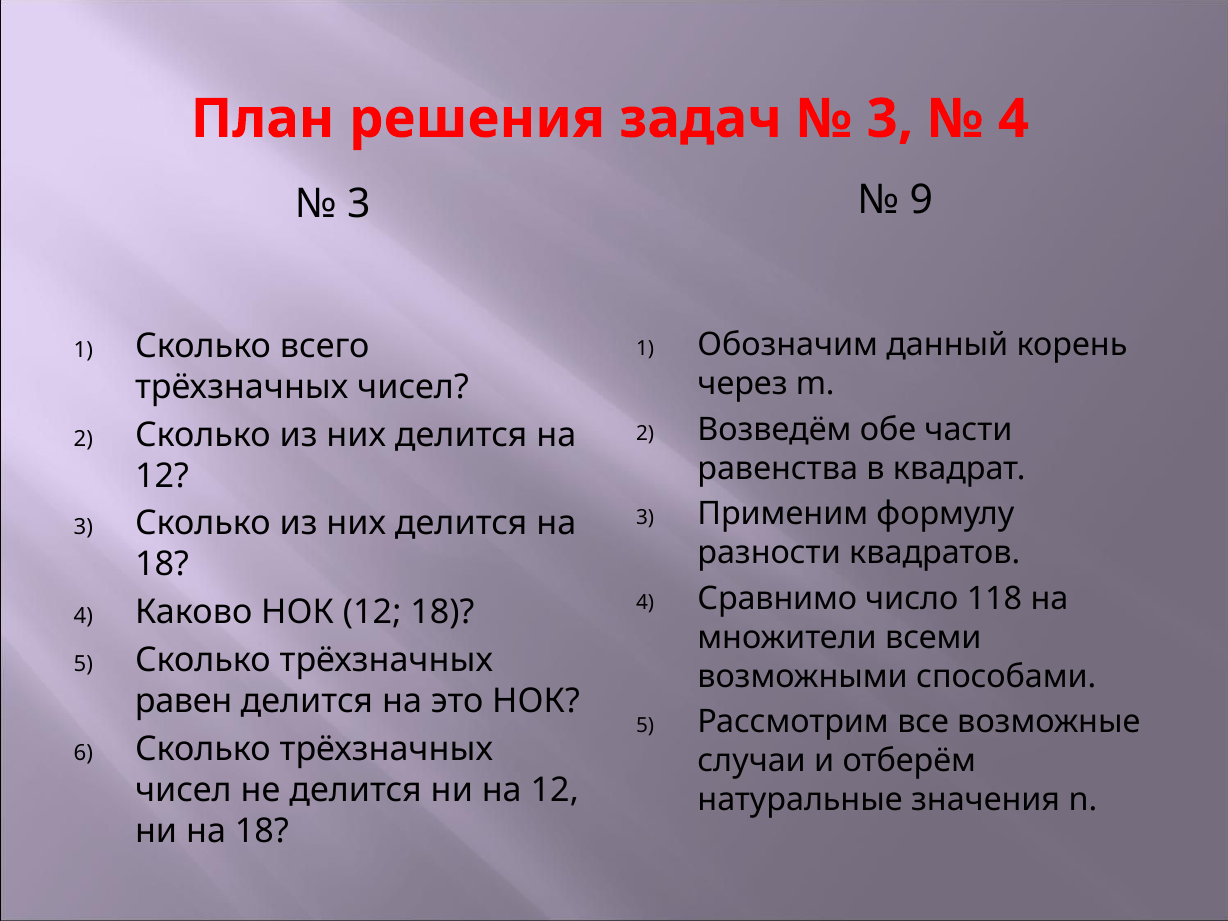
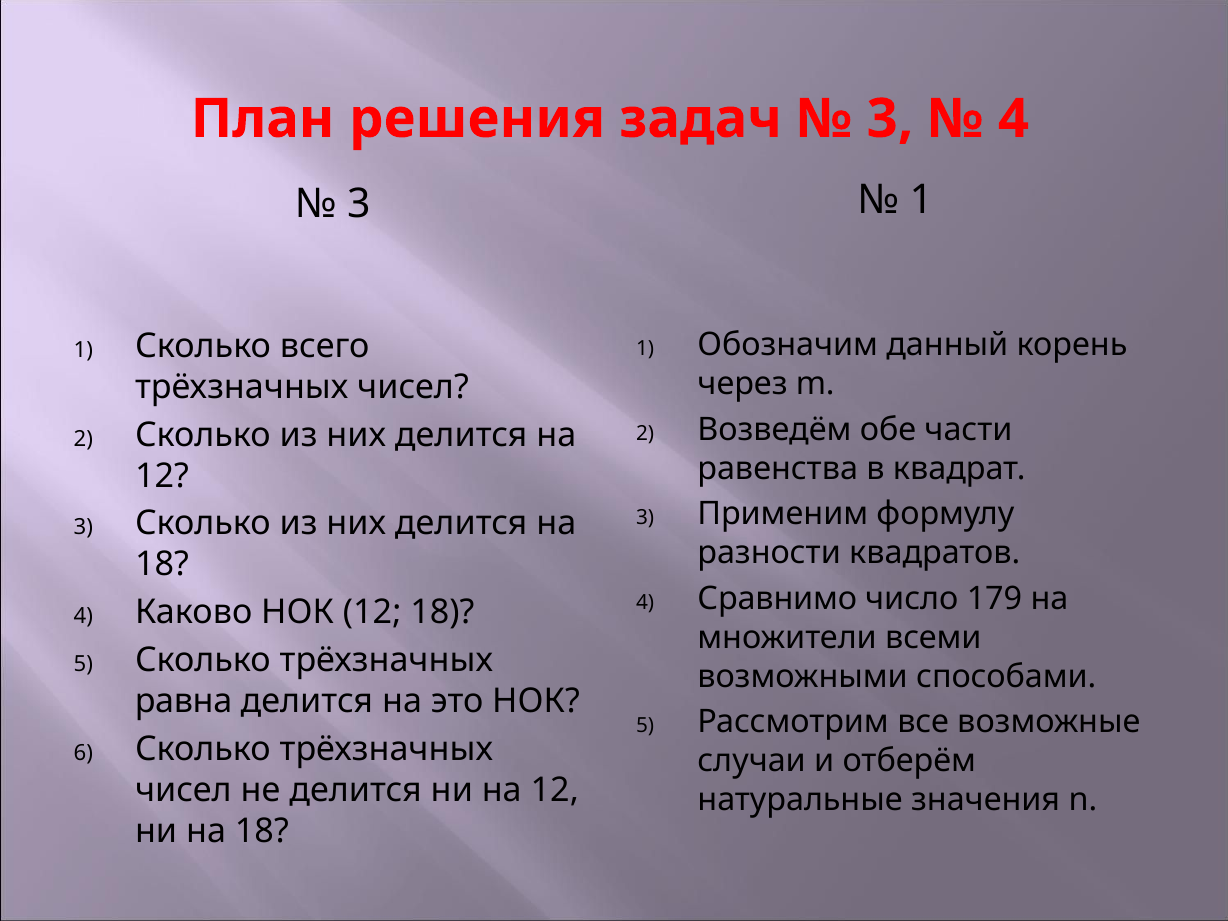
9 at (921, 200): 9 -> 1
118: 118 -> 179
равен: равен -> равна
